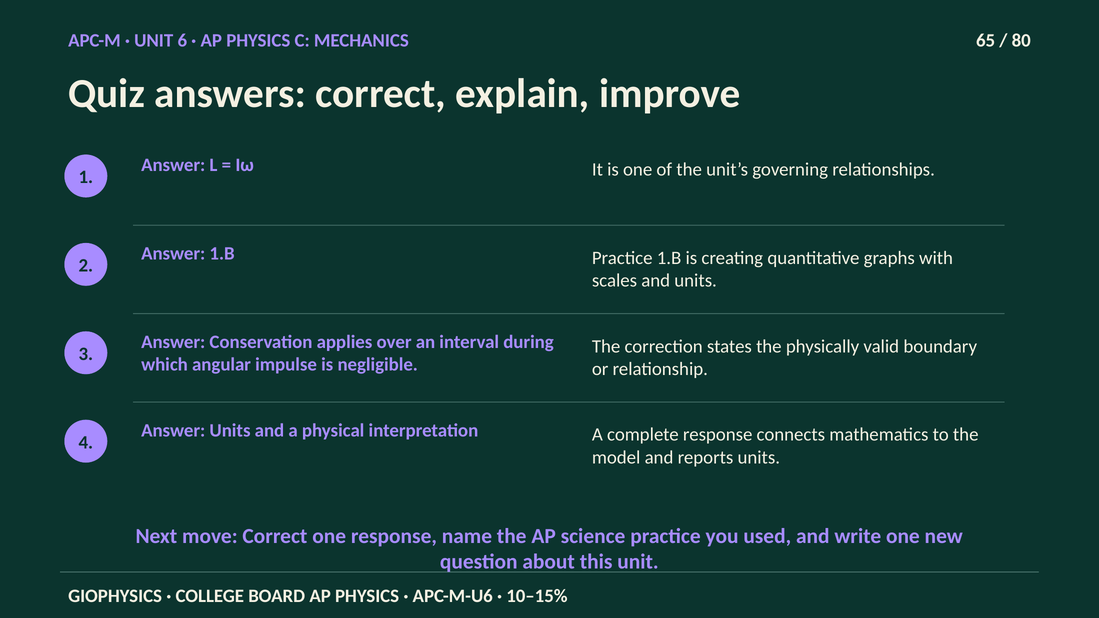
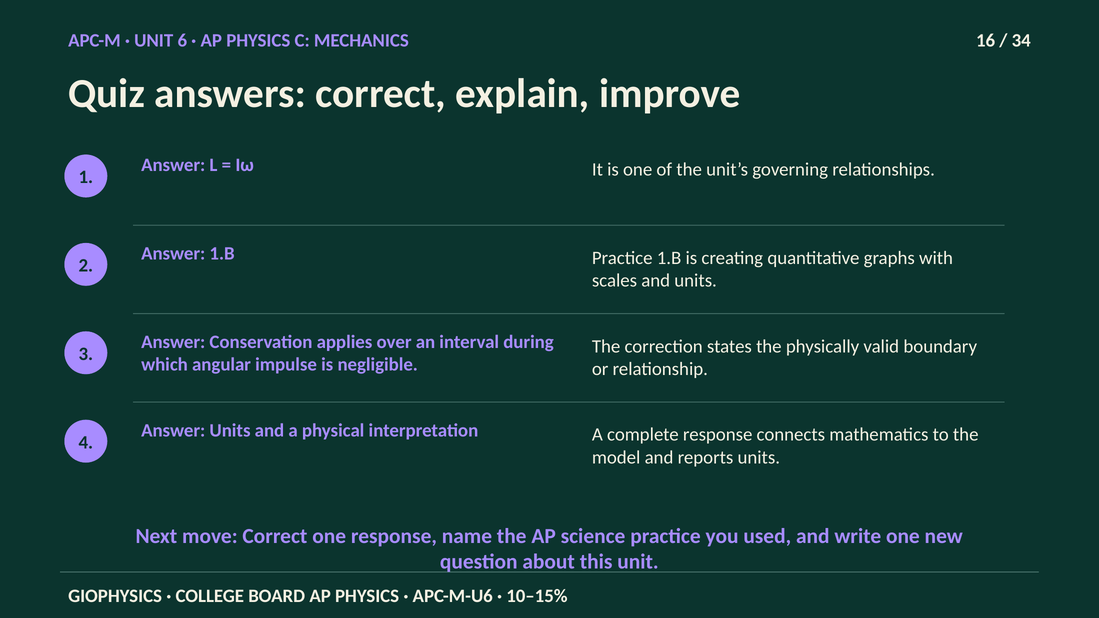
65: 65 -> 16
80: 80 -> 34
